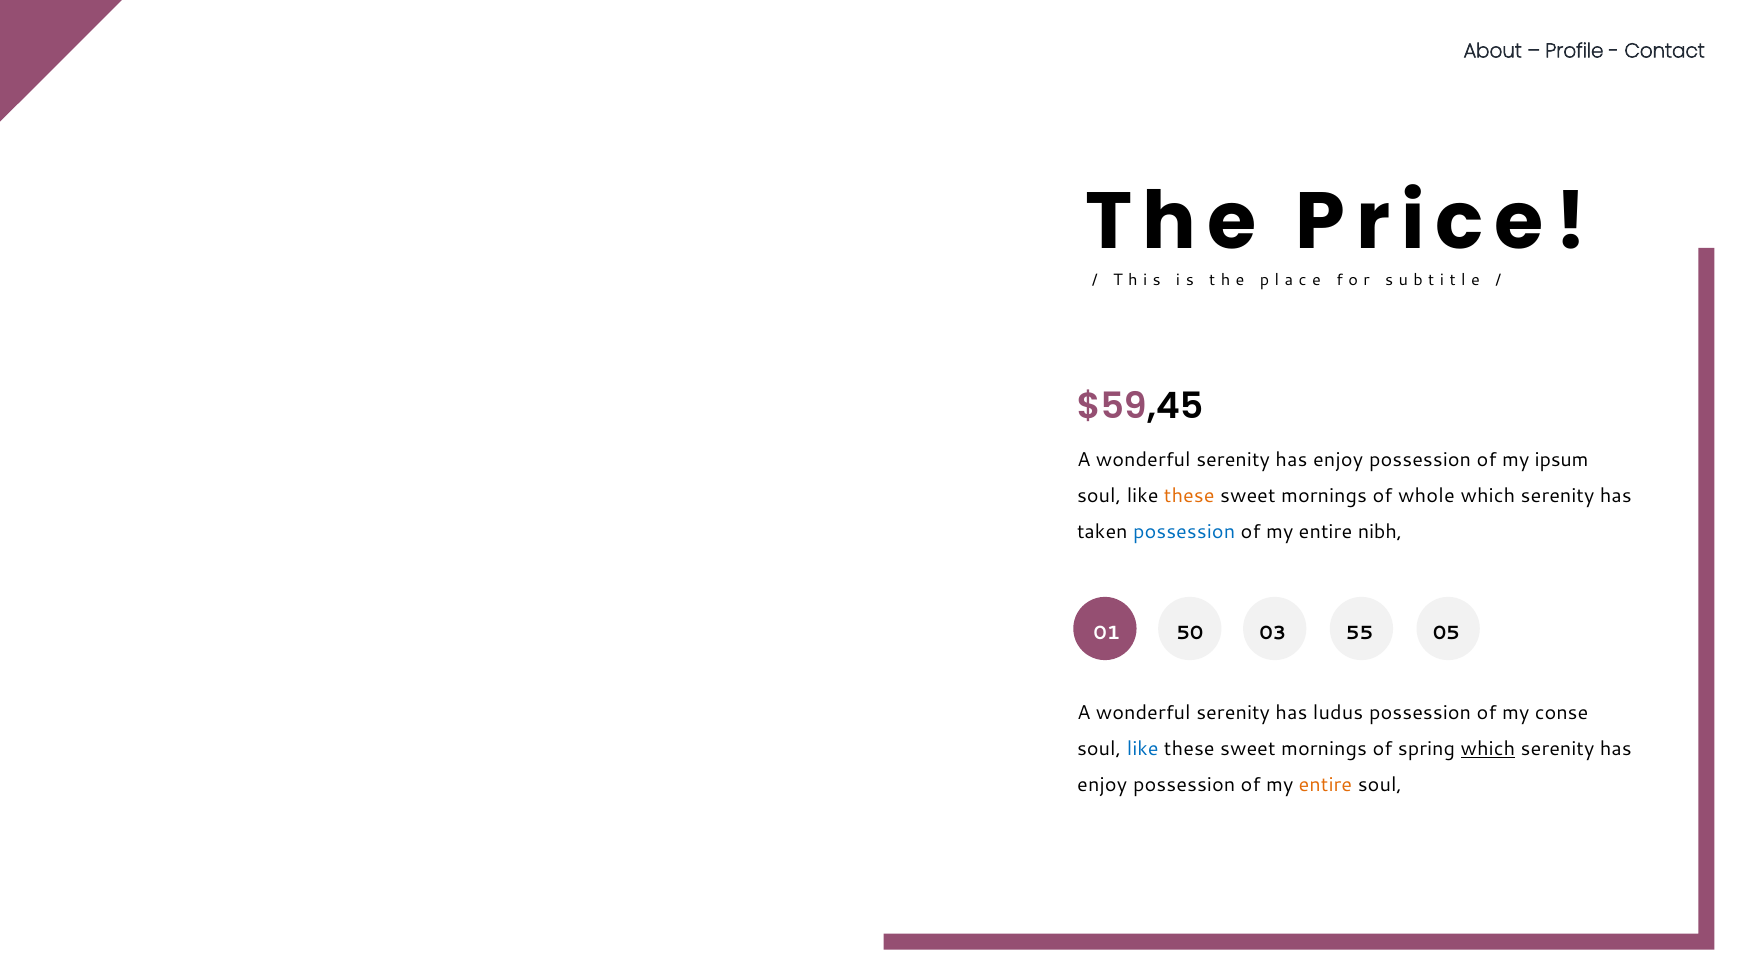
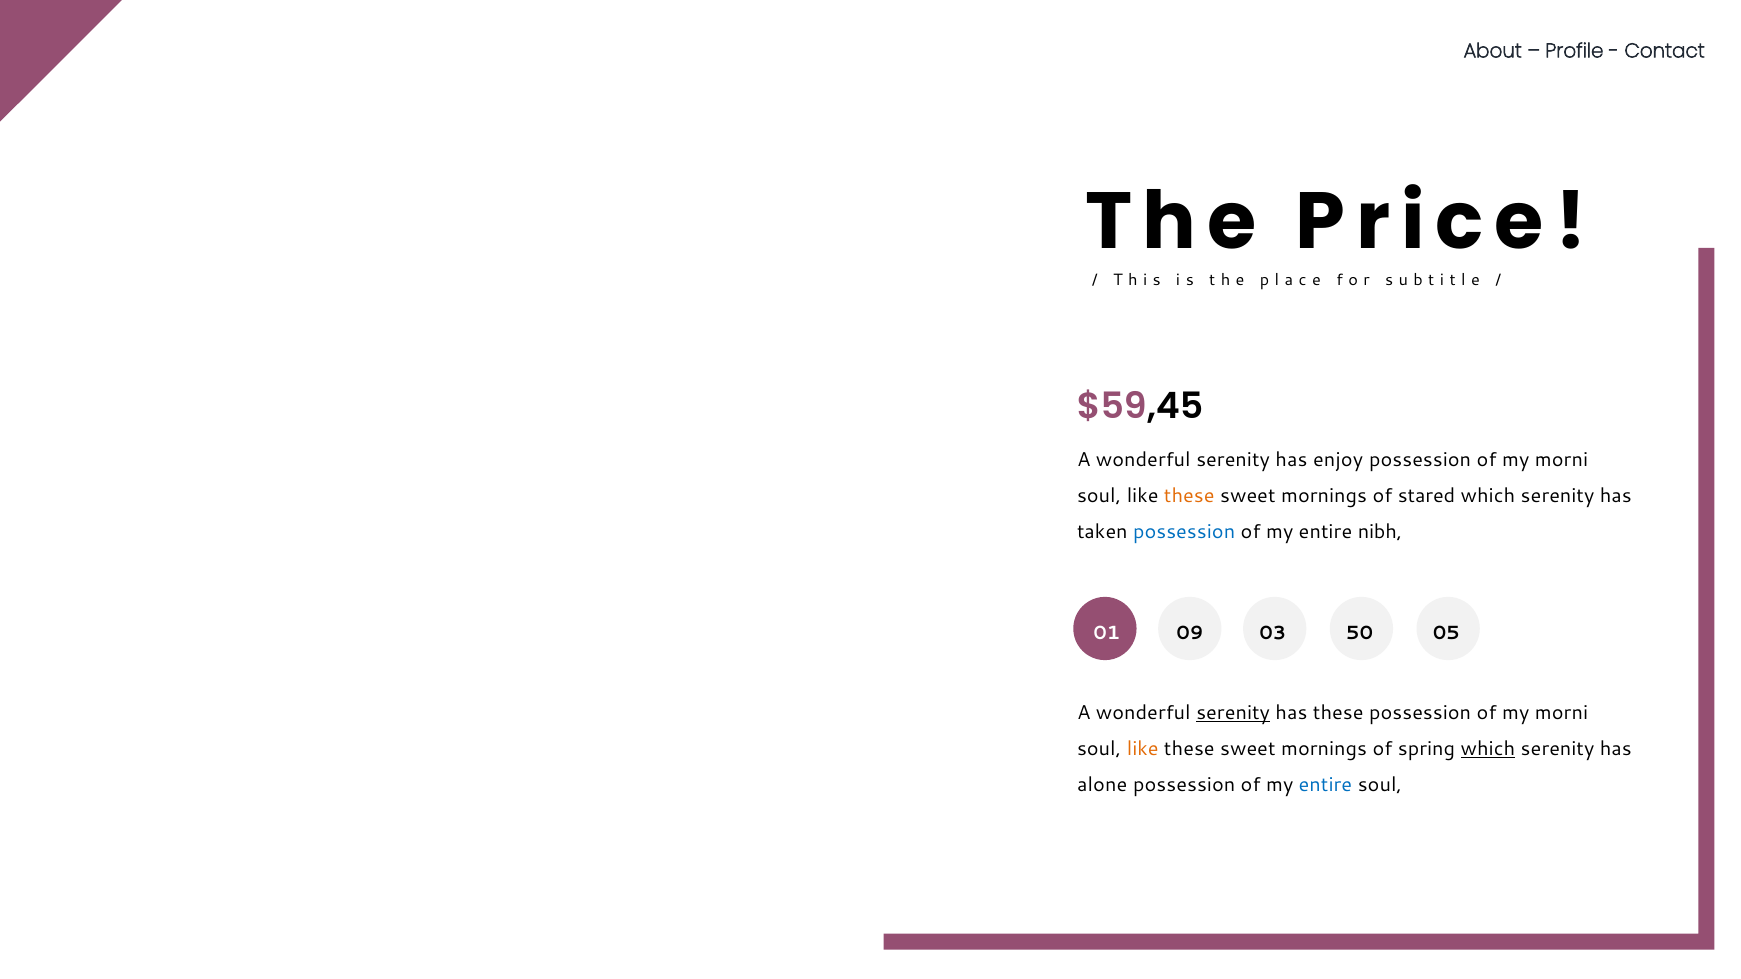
ipsum at (1562, 460): ipsum -> morni
whole: whole -> stared
50: 50 -> 09
55: 55 -> 50
serenity at (1233, 714) underline: none -> present
has ludus: ludus -> these
conse at (1562, 714): conse -> morni
like at (1143, 749) colour: blue -> orange
enjoy at (1102, 785): enjoy -> alone
entire at (1325, 785) colour: orange -> blue
